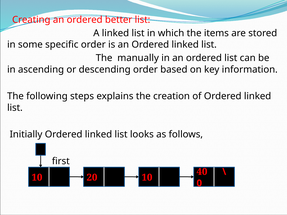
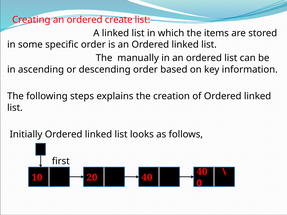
better: better -> create
20 10: 10 -> 40
